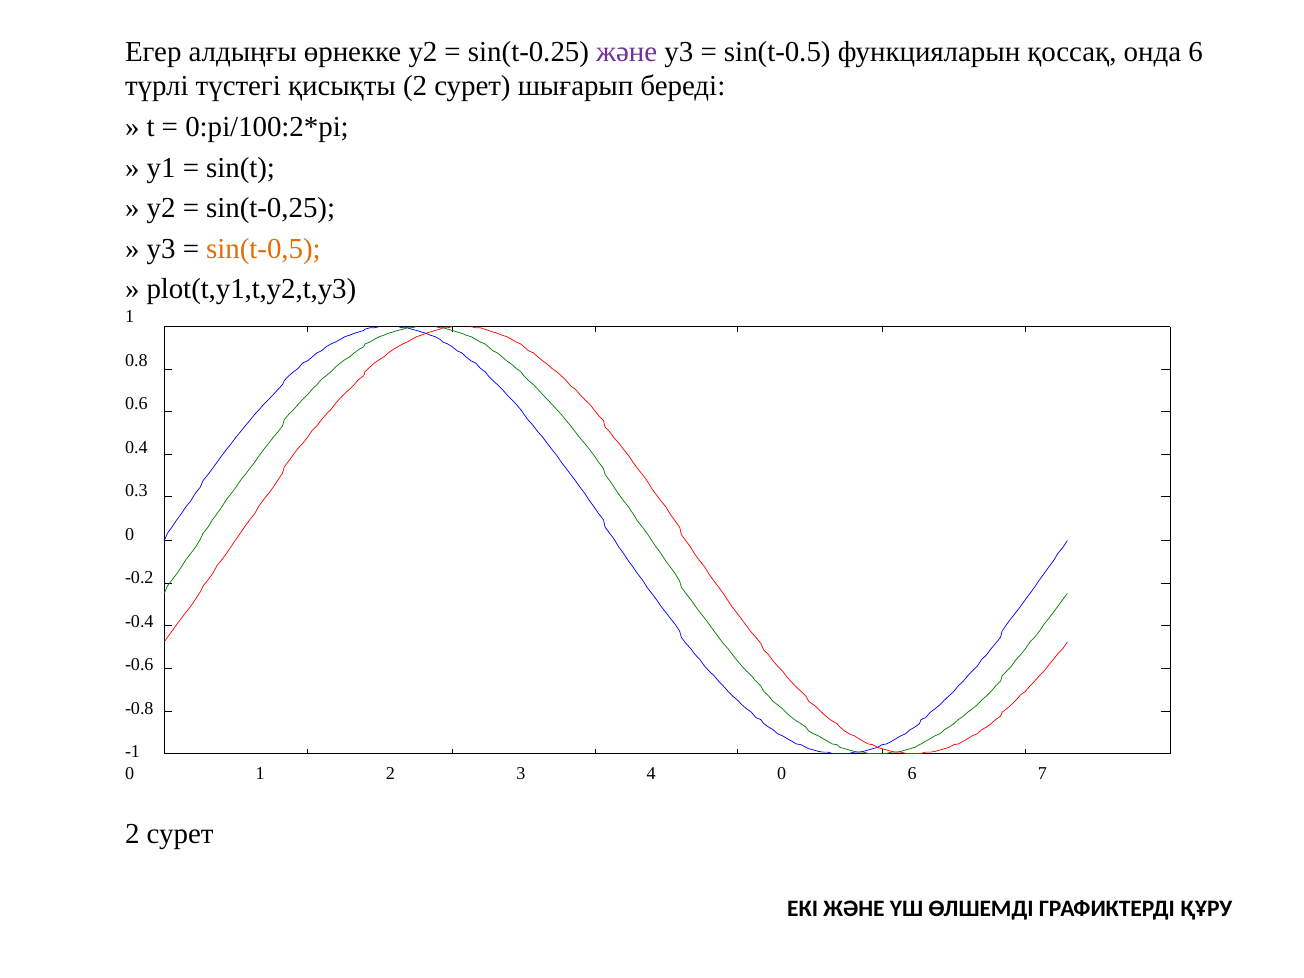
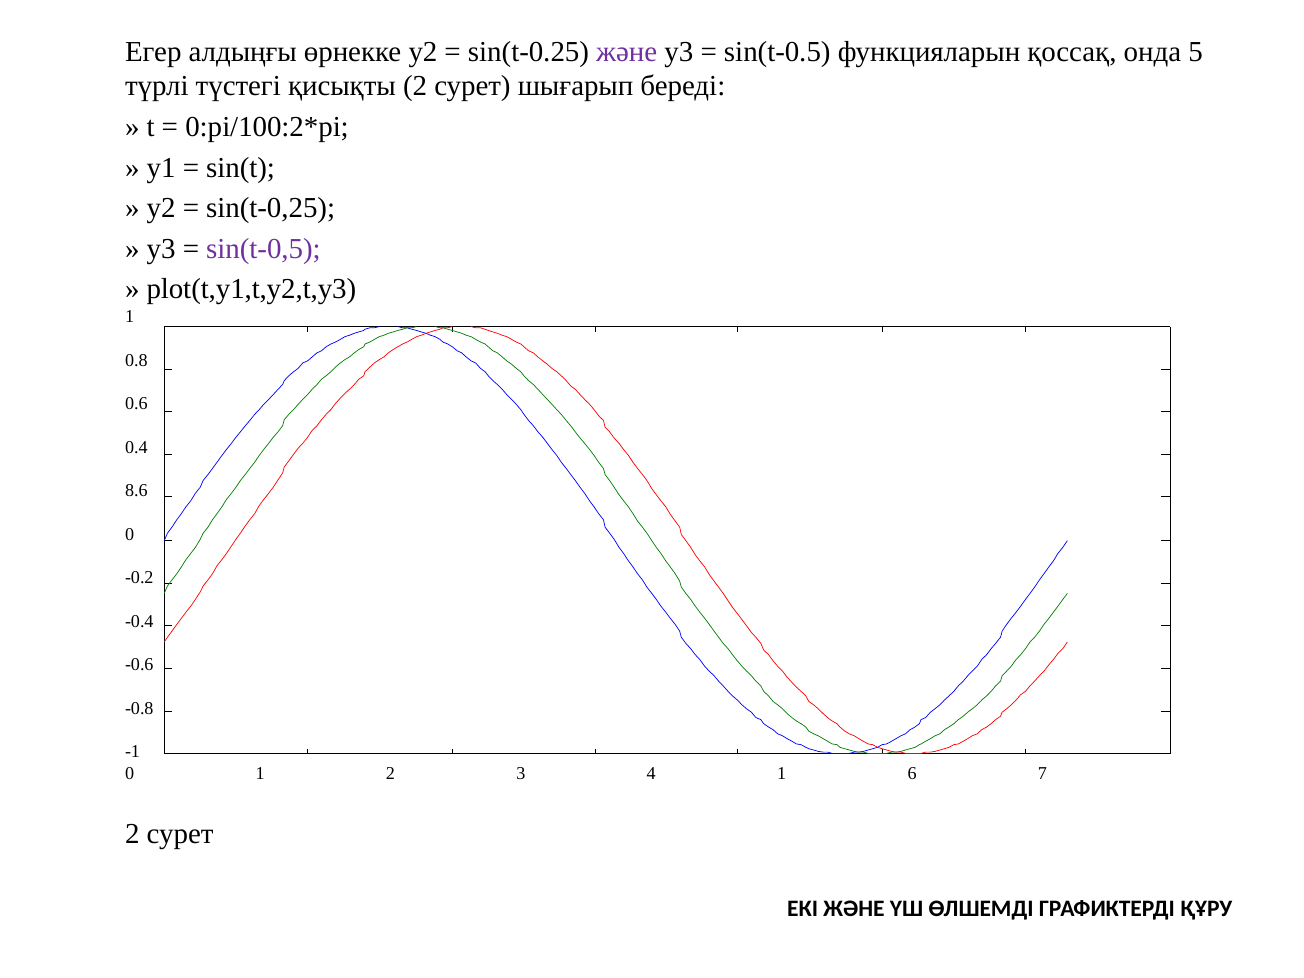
онда 6: 6 -> 5
sin(t-0,5 colour: orange -> purple
0.3: 0.3 -> 8.6
4 0: 0 -> 1
